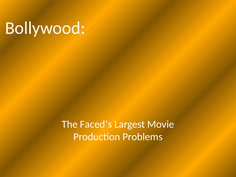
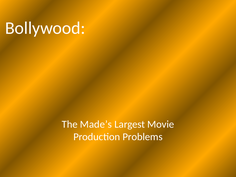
Faced’s: Faced’s -> Made’s
